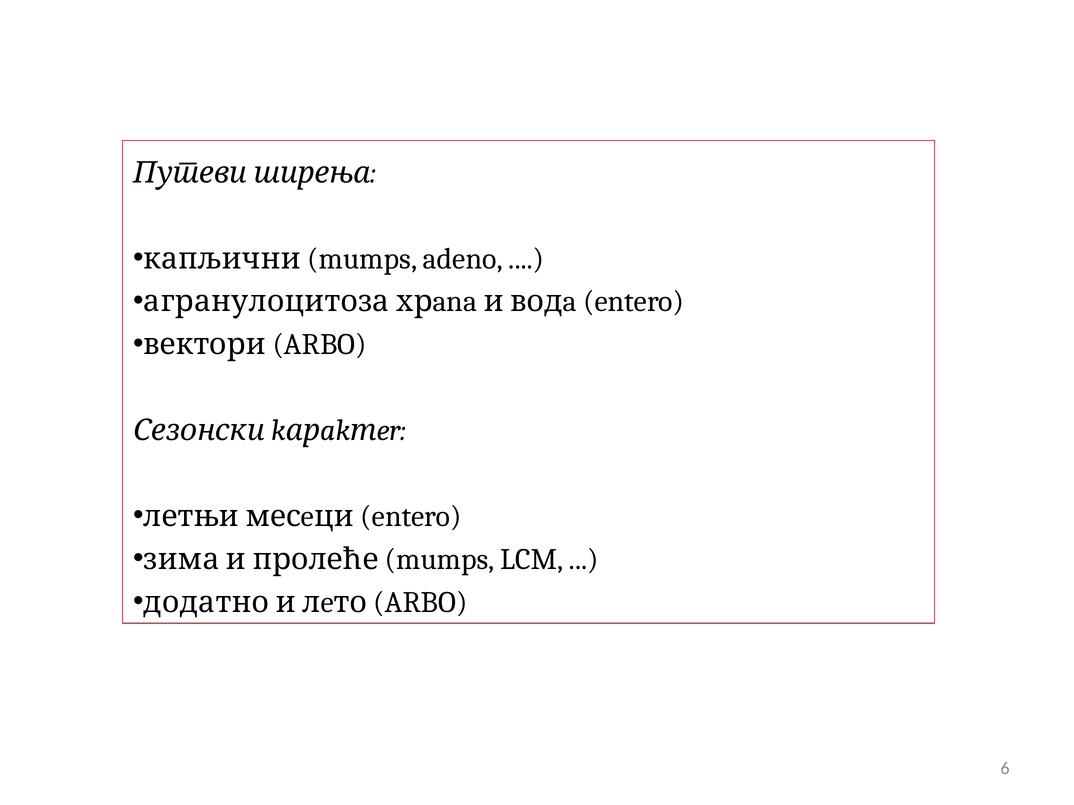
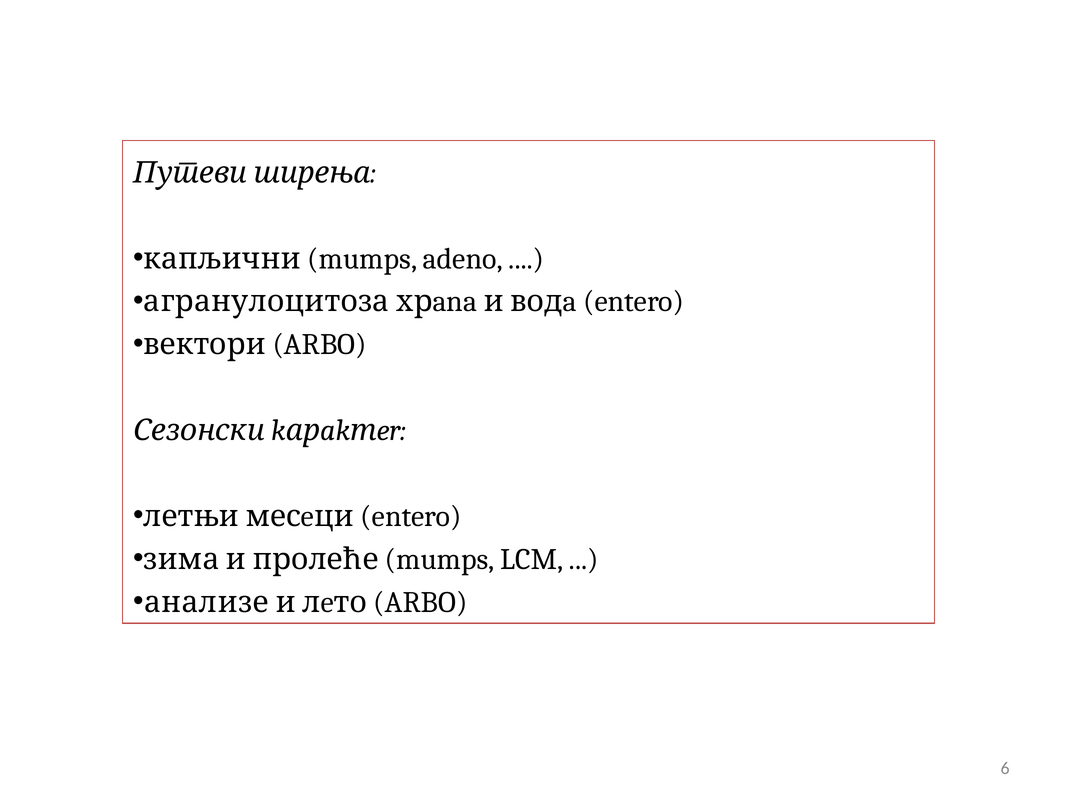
додатно: додатно -> анализе
